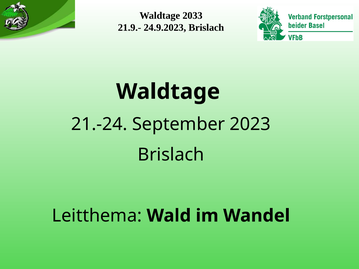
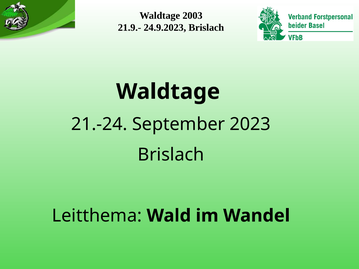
2033: 2033 -> 2003
